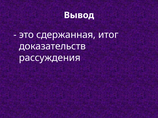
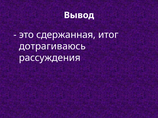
доказательств: доказательств -> дотрагиваюсь
